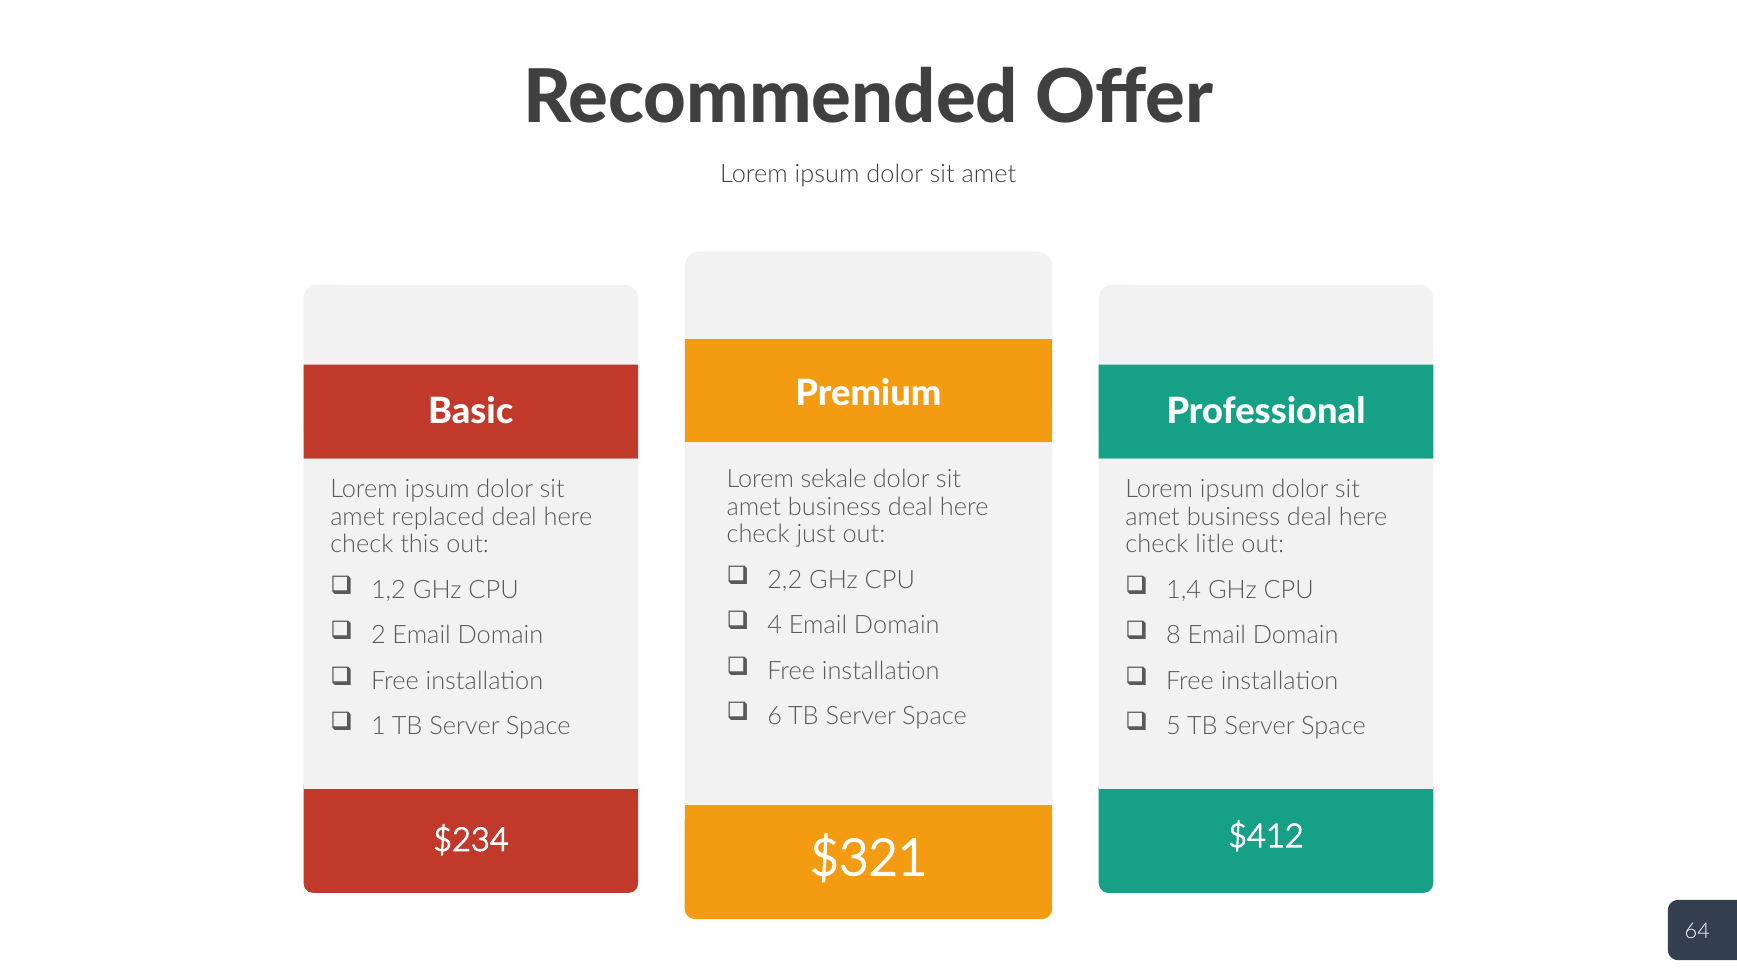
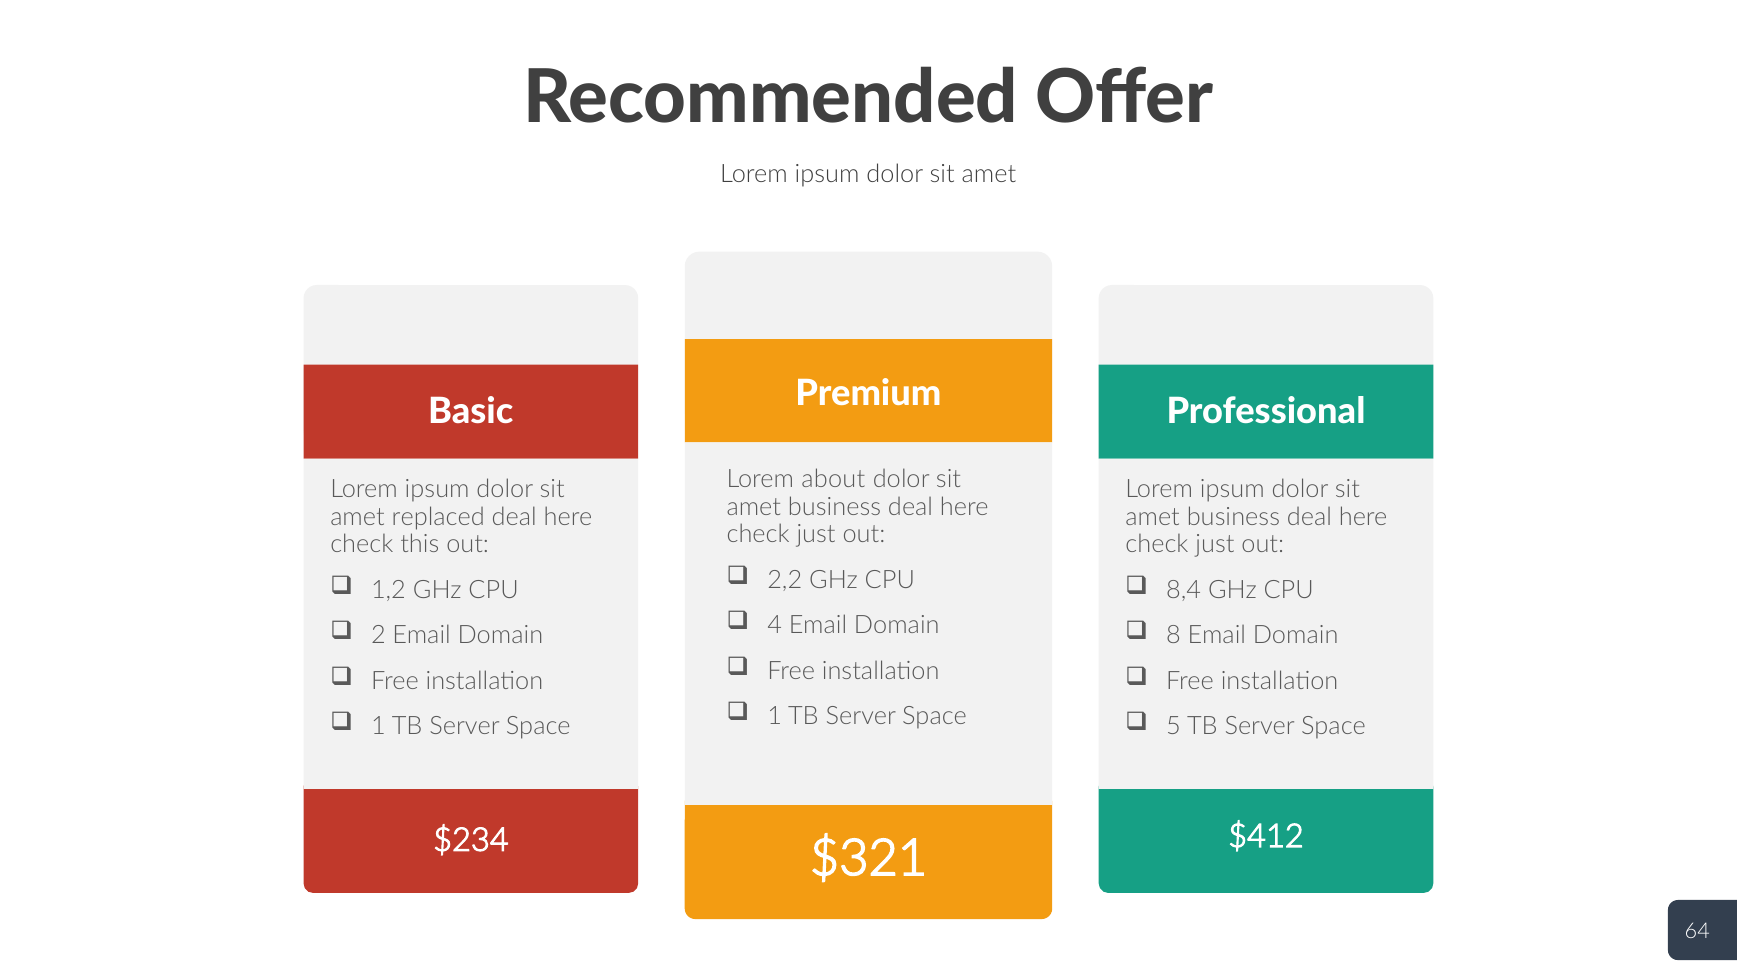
sekale: sekale -> about
litle at (1215, 544): litle -> just
1,4: 1,4 -> 8,4
6 at (775, 716): 6 -> 1
